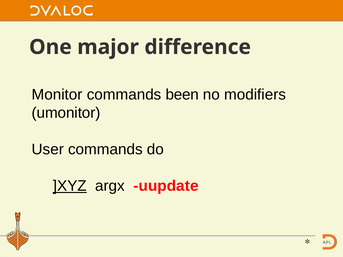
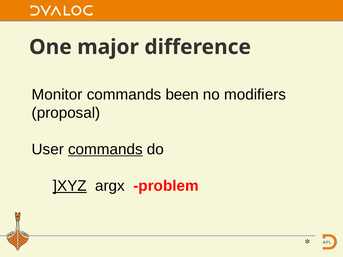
umonitor: umonitor -> proposal
commands at (105, 150) underline: none -> present
uupdate: uupdate -> problem
